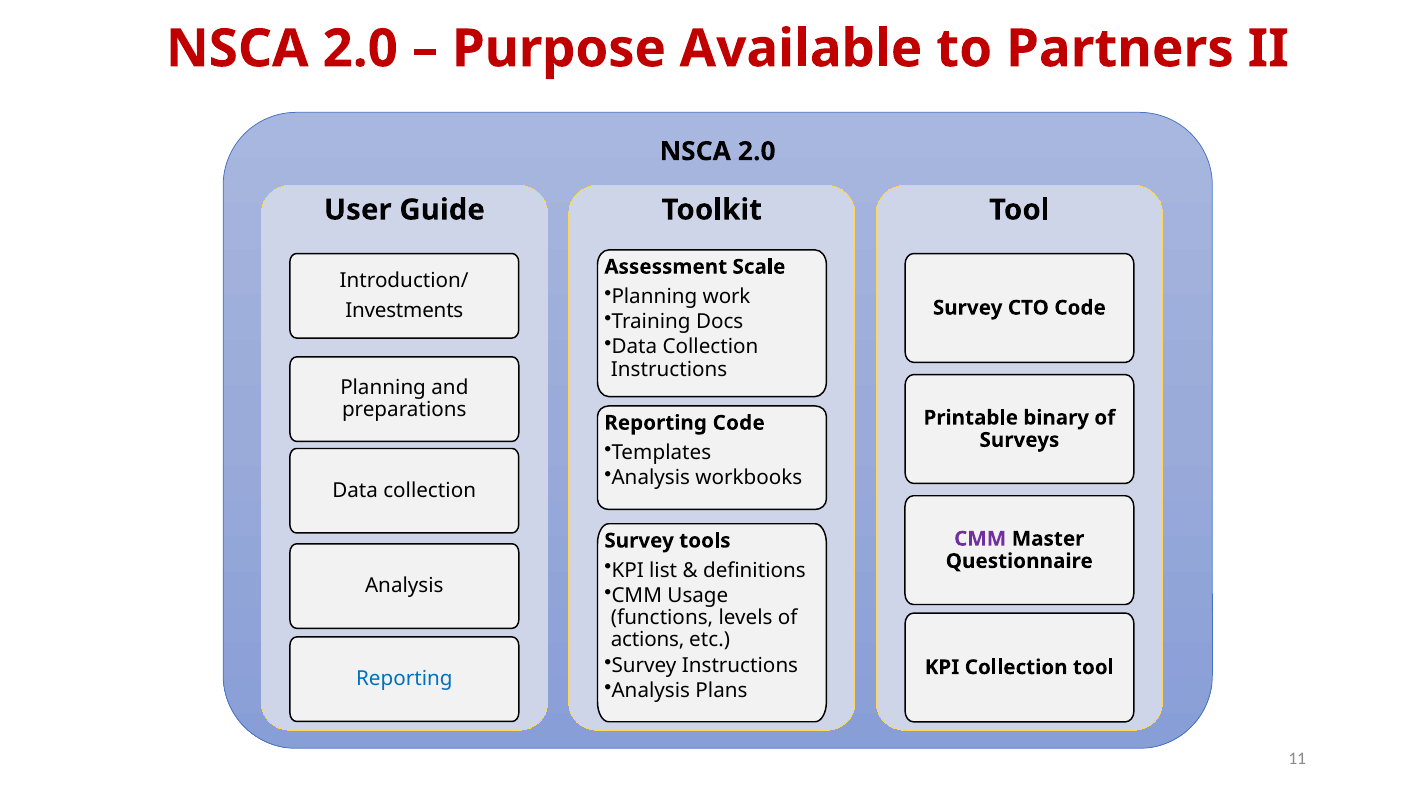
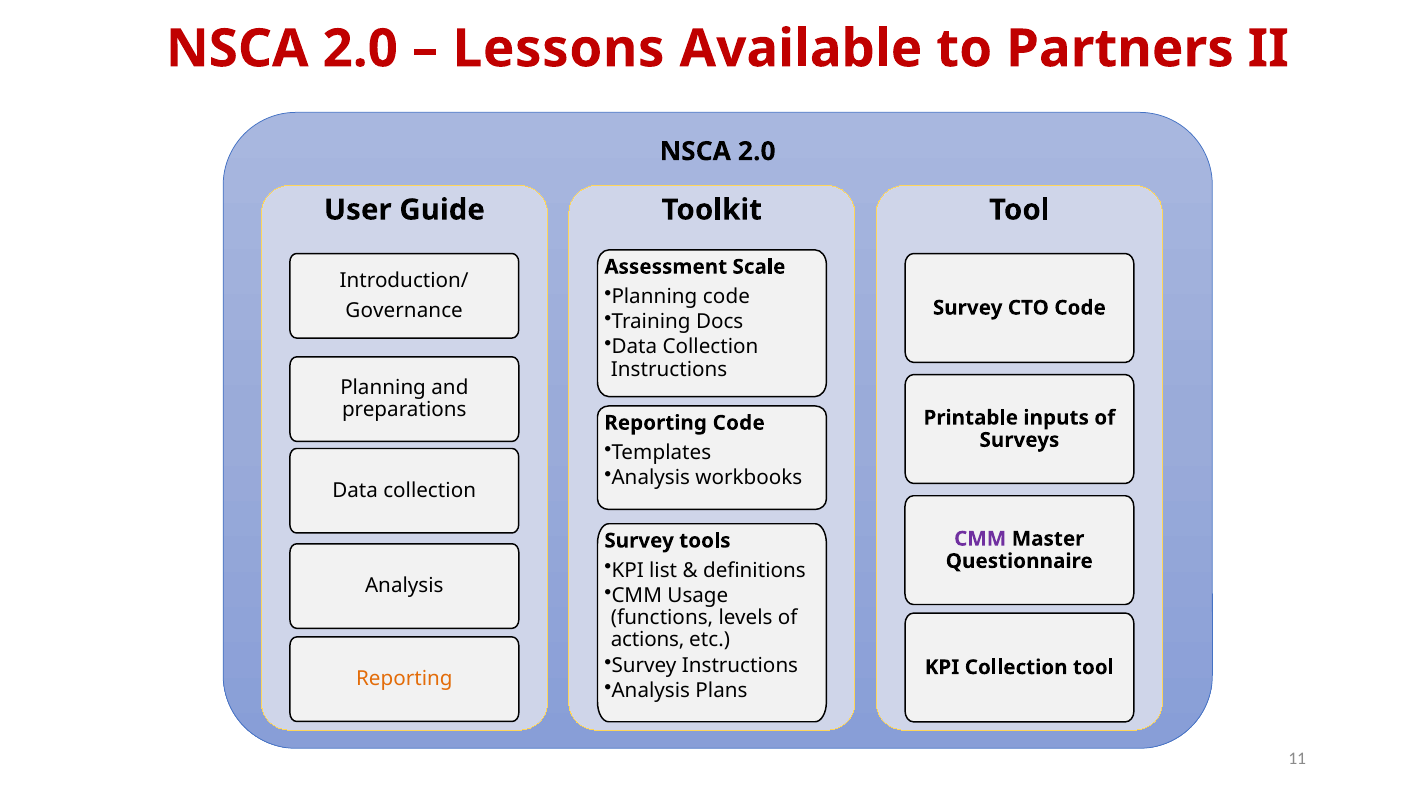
Purpose: Purpose -> Lessons
Planning work: work -> code
Investments: Investments -> Governance
binary: binary -> inputs
Reporting at (404, 679) colour: blue -> orange
